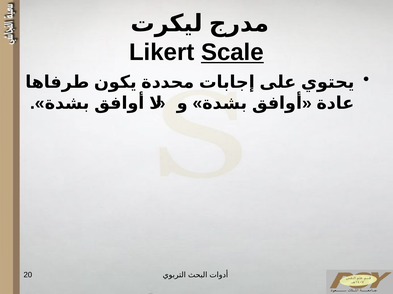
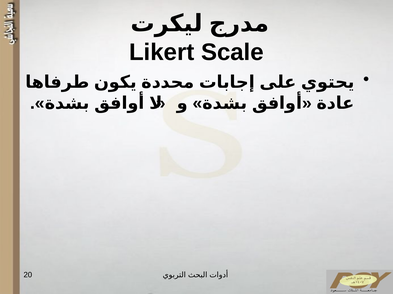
Scale underline: present -> none
